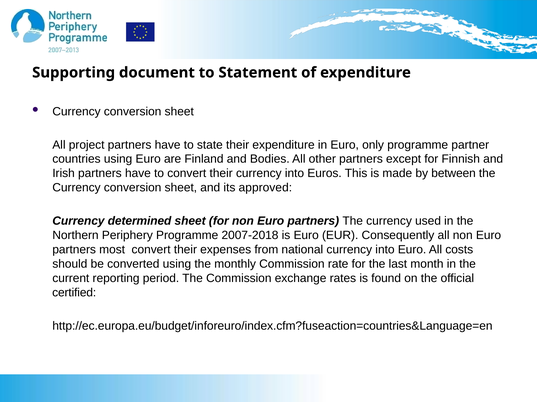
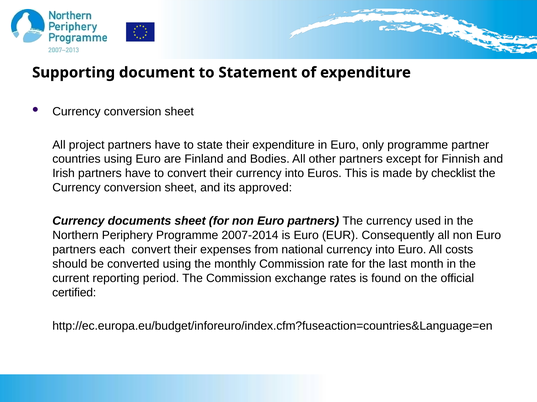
between: between -> checklist
determined: determined -> documents
2007-2018: 2007-2018 -> 2007-2014
most: most -> each
